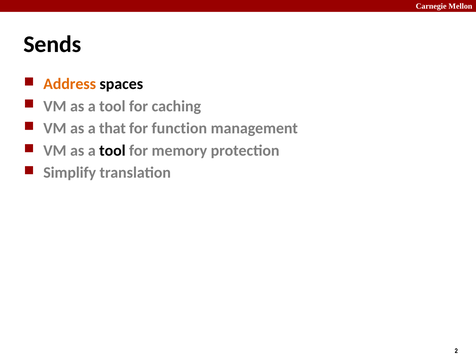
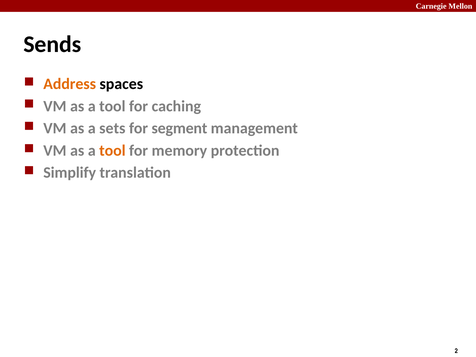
that: that -> sets
function: function -> segment
tool at (112, 151) colour: black -> orange
